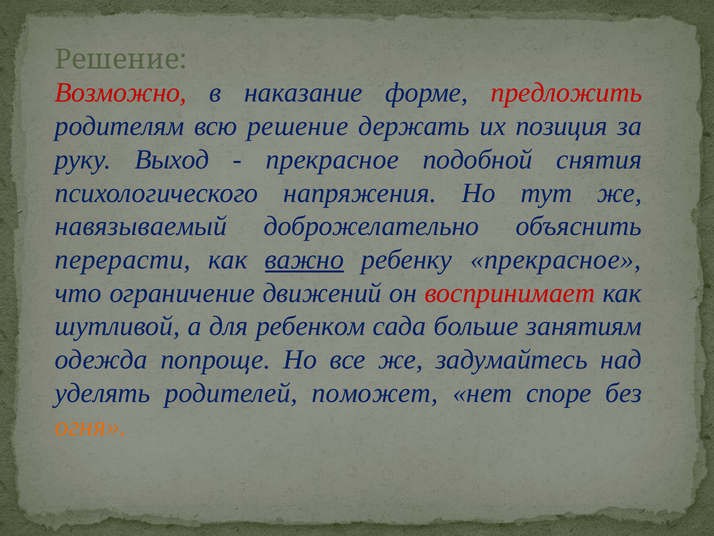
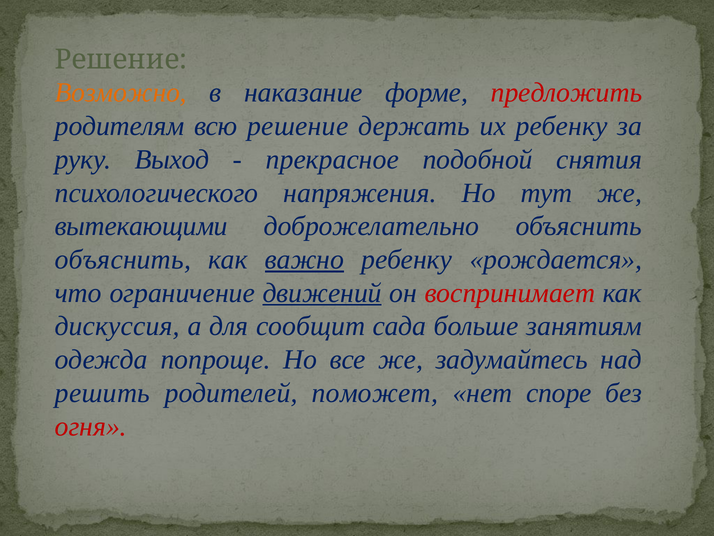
Возможно colour: red -> orange
их позиция: позиция -> ребенку
навязываемый: навязываемый -> вытекающими
перерасти at (123, 259): перерасти -> объяснить
ребенку прекрасное: прекрасное -> рождается
движений underline: none -> present
шутливой: шутливой -> дискуссия
ребенком: ребенком -> сообщит
уделять: уделять -> решить
огня colour: orange -> red
